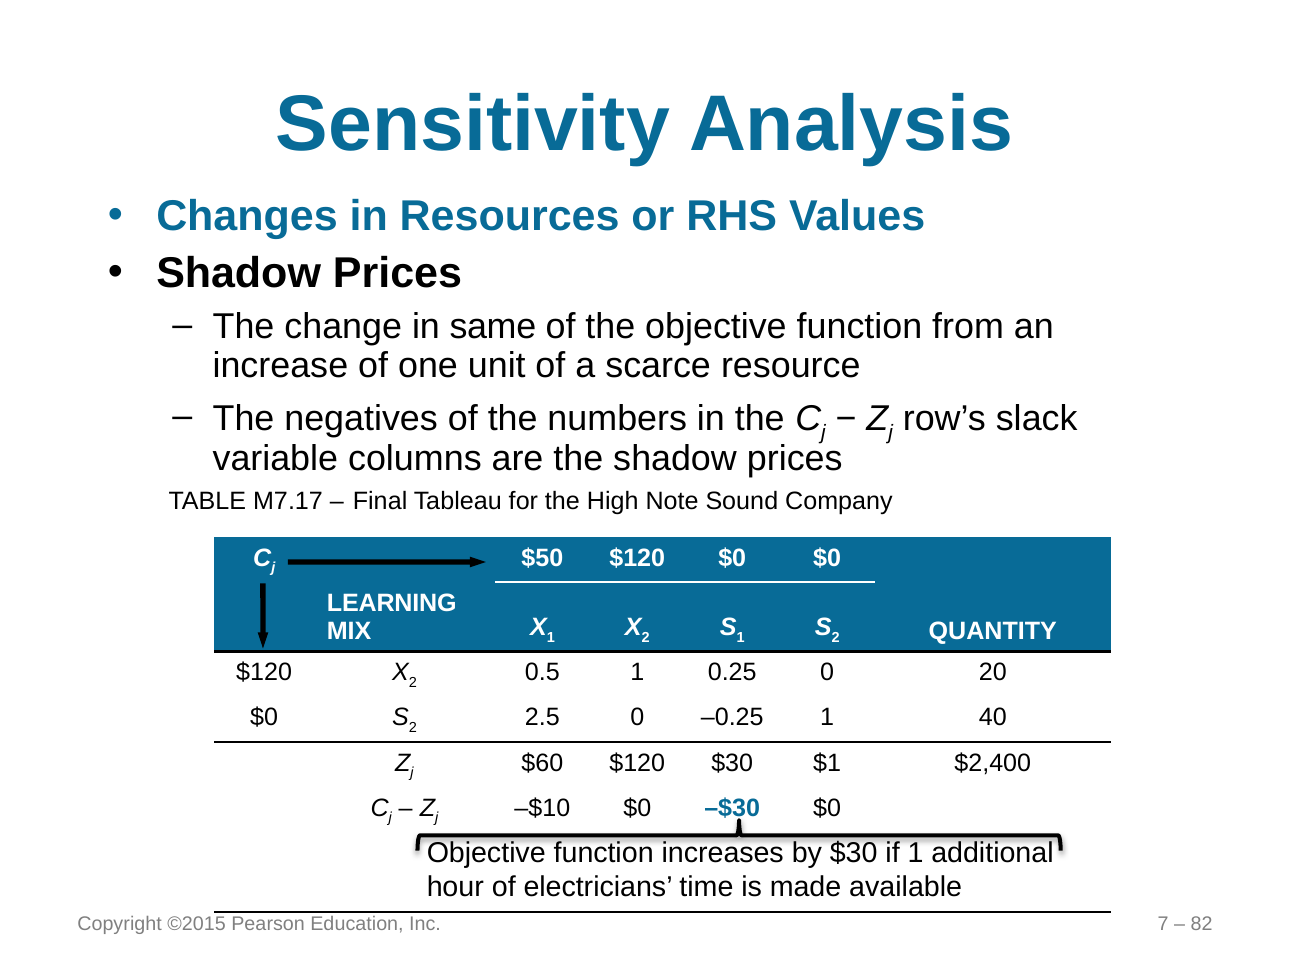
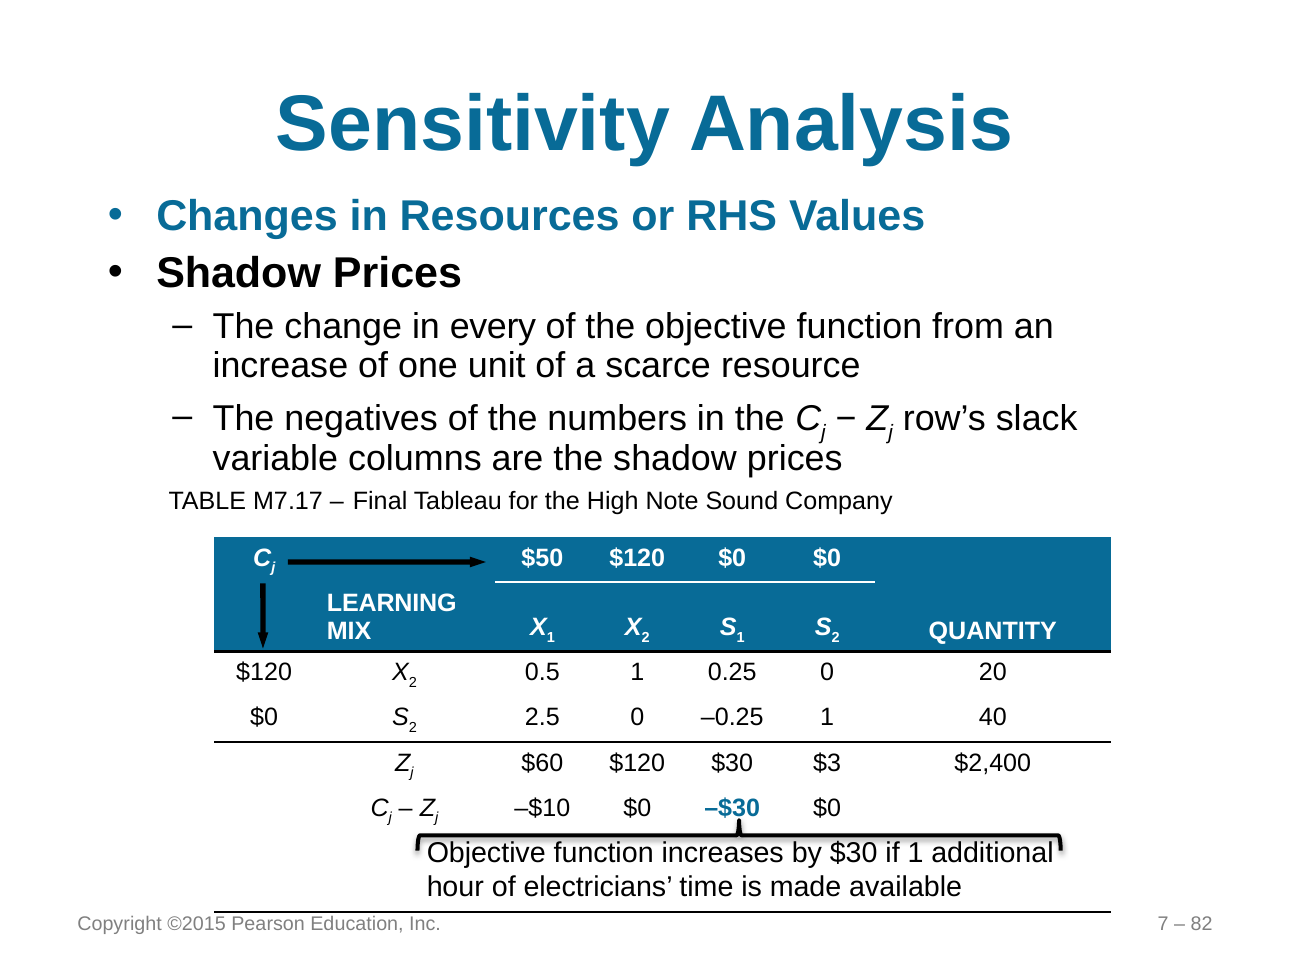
same: same -> every
$1: $1 -> $3
